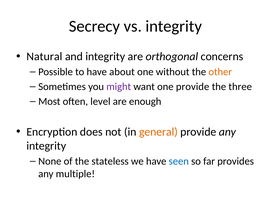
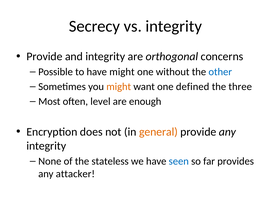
Natural at (44, 57): Natural -> Provide
have about: about -> might
other colour: orange -> blue
might at (119, 87) colour: purple -> orange
one provide: provide -> defined
multiple: multiple -> attacker
